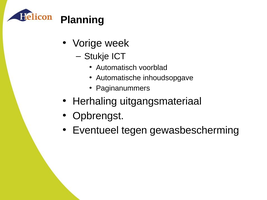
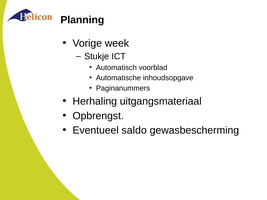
tegen: tegen -> saldo
